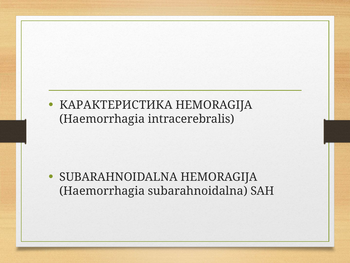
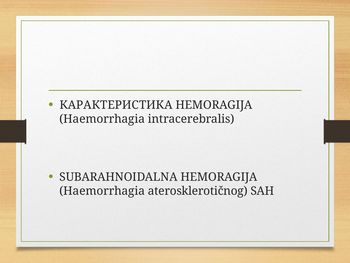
Haemorrhagia subarahnoidalna: subarahnoidalna -> aterosklerotičnog
